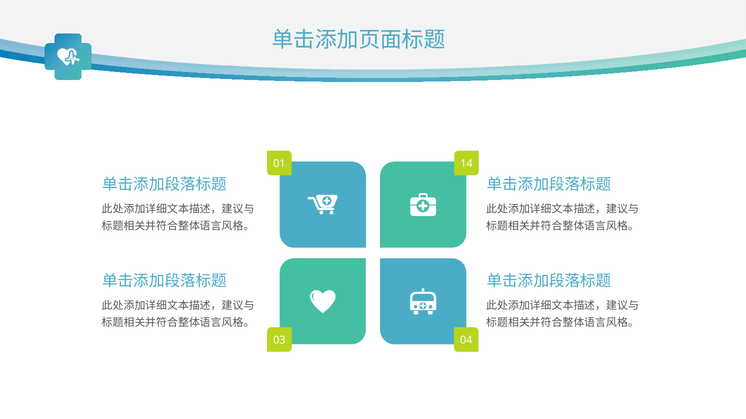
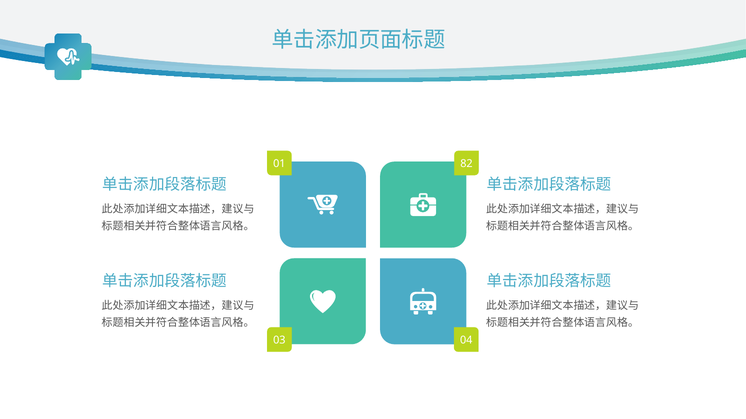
14: 14 -> 82
